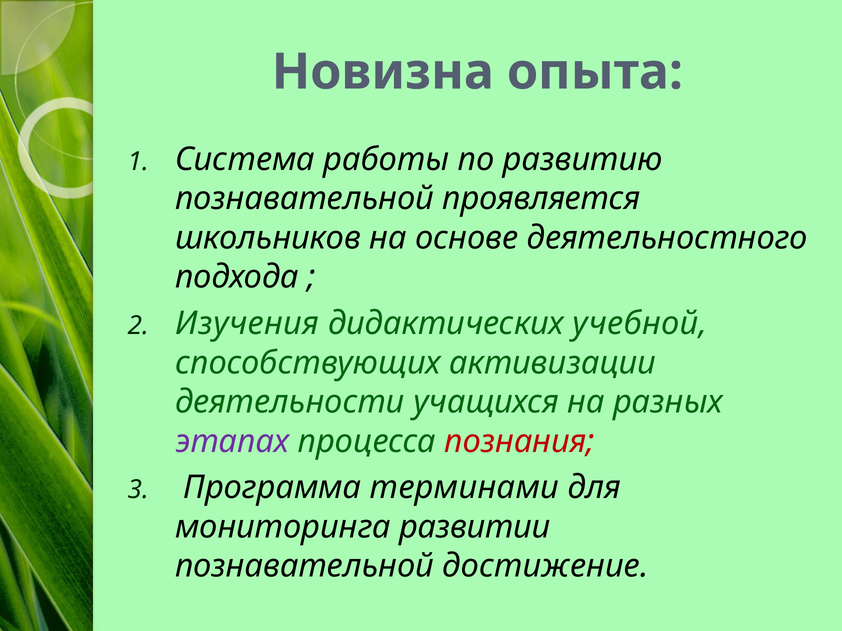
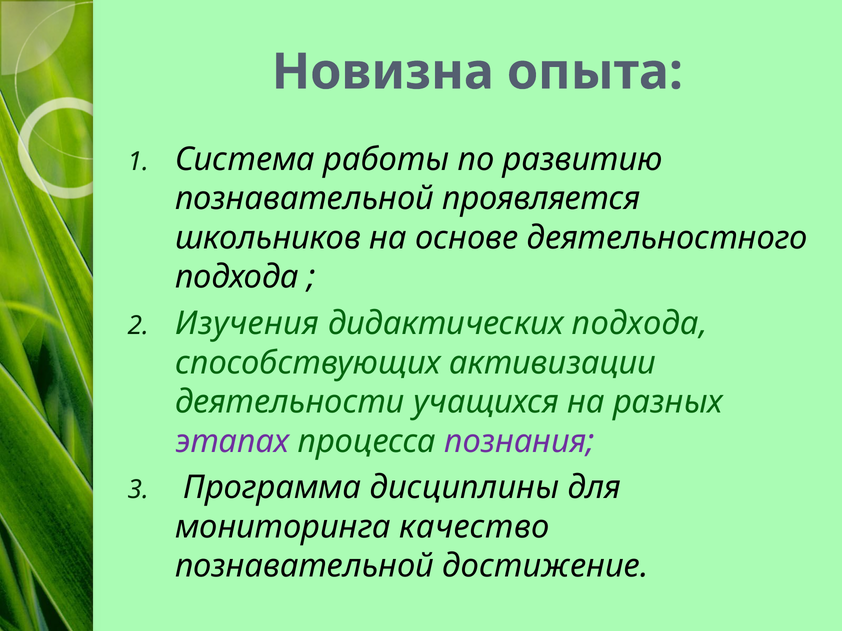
дидактических учебной: учебной -> подхода
познания colour: red -> purple
терминами: терминами -> дисциплины
развитии: развитии -> качество
